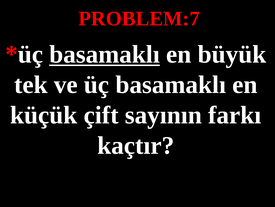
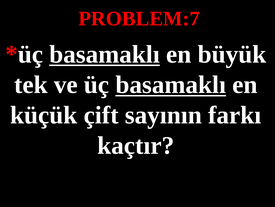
basamaklı at (171, 84) underline: none -> present
